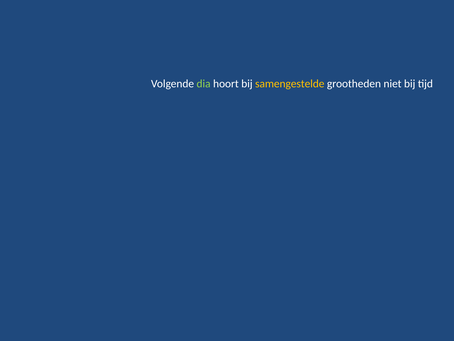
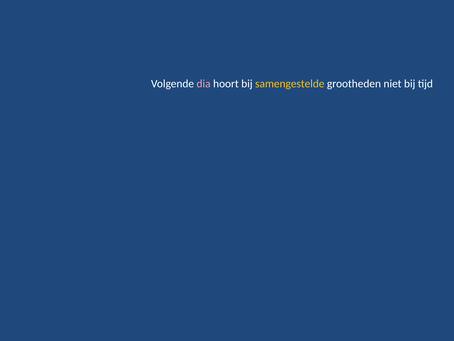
dia colour: light green -> pink
